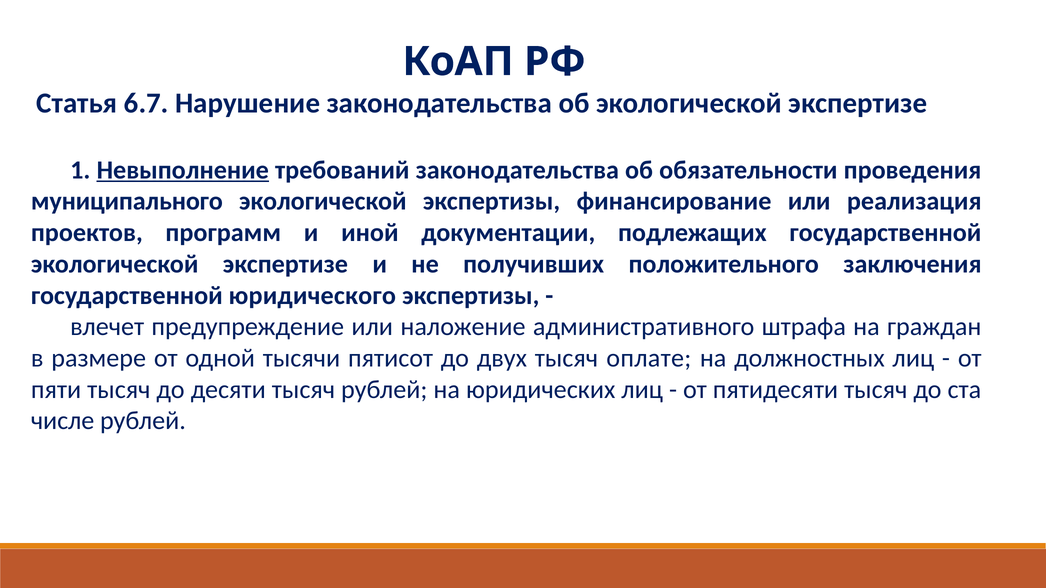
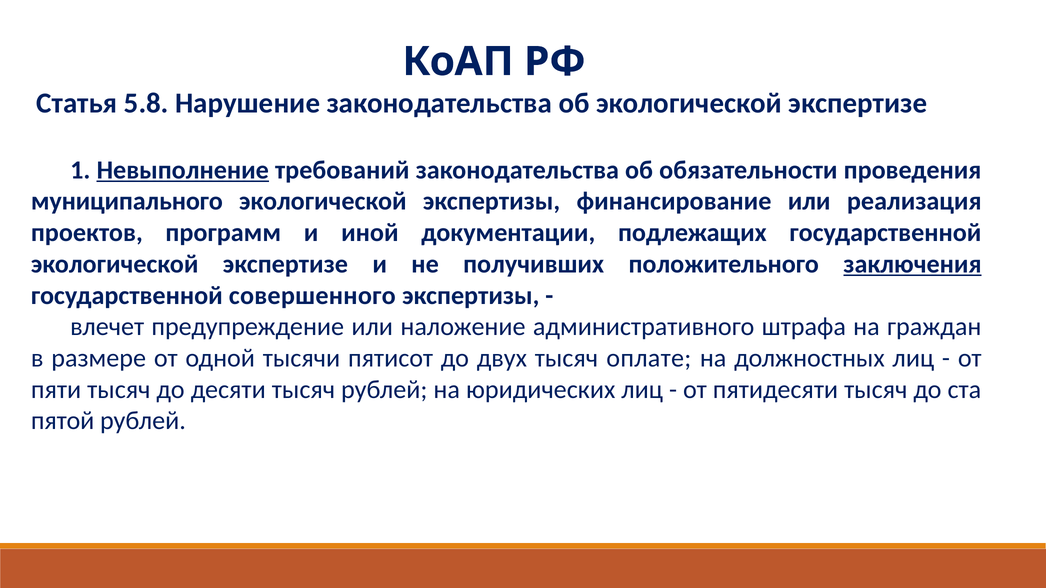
6.7: 6.7 -> 5.8
заключения underline: none -> present
юридического: юридического -> совершенного
числе: числе -> пятой
